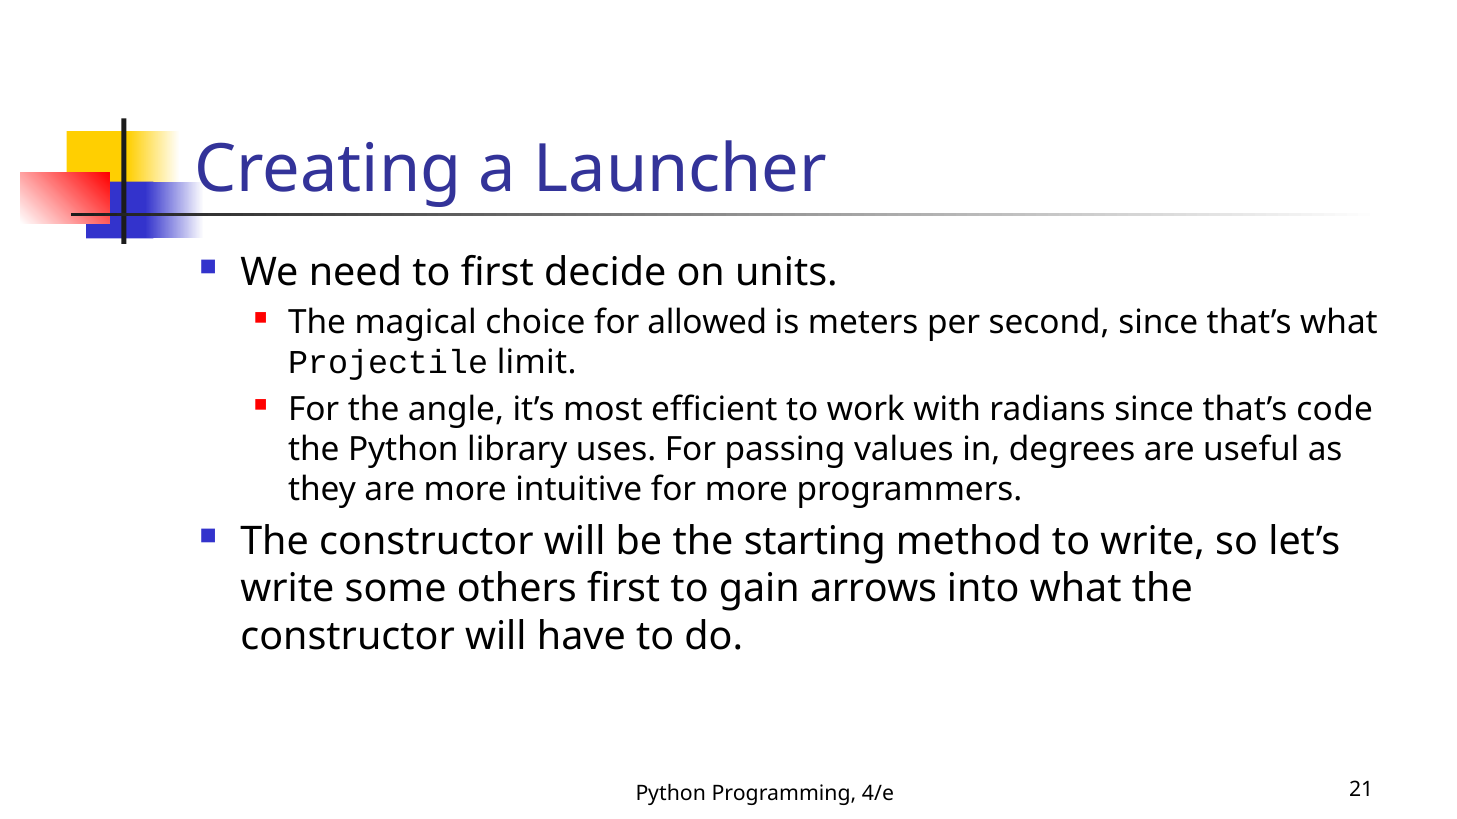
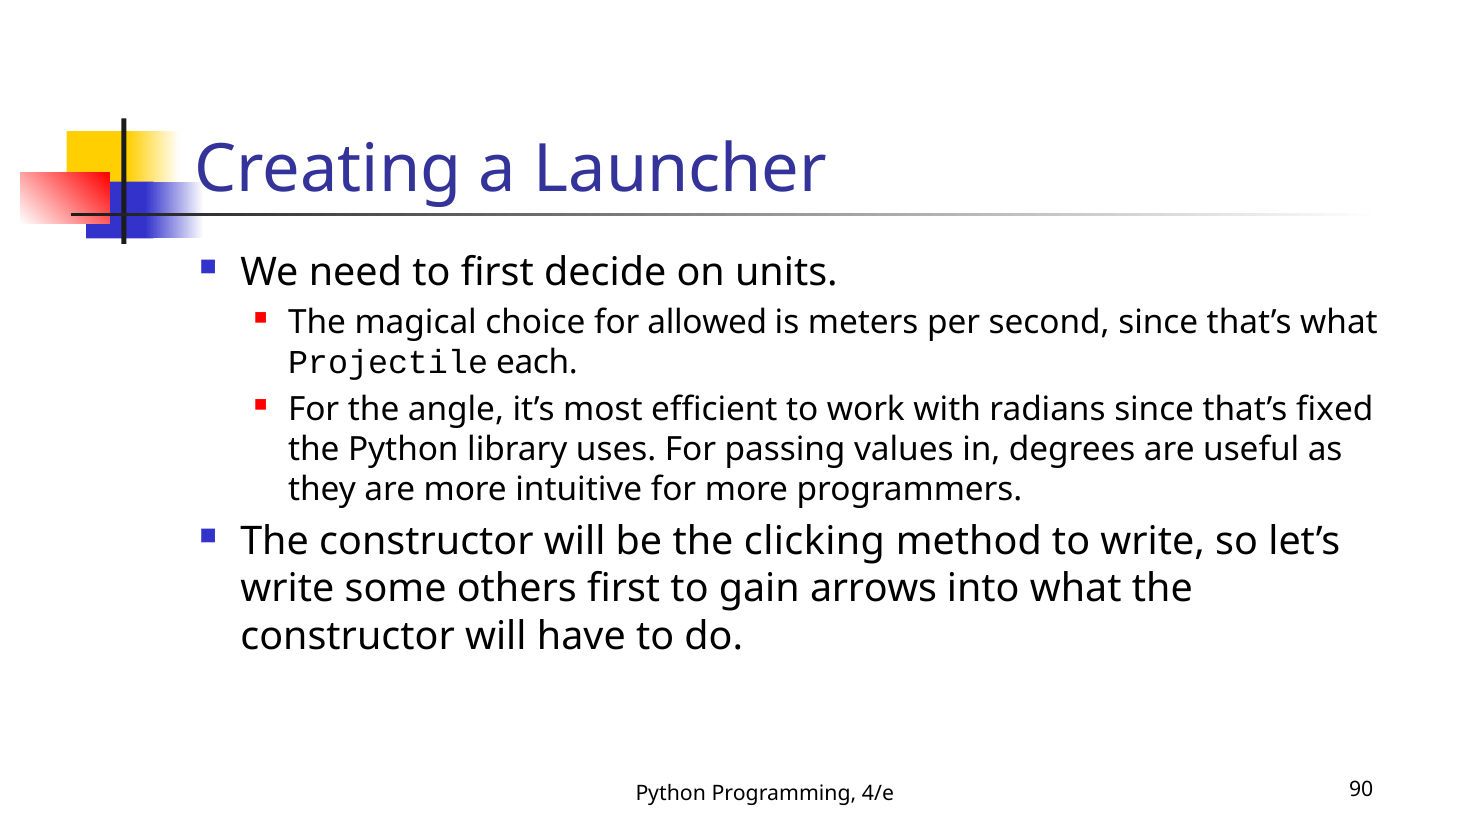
limit: limit -> each
code: code -> fixed
starting: starting -> clicking
21: 21 -> 90
